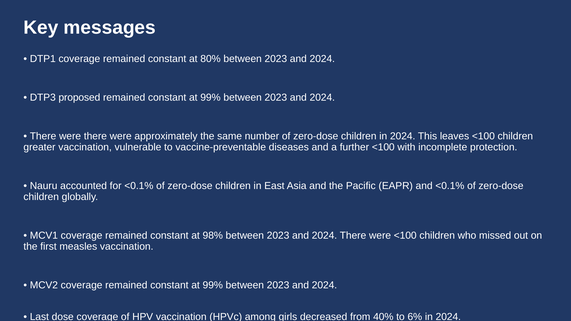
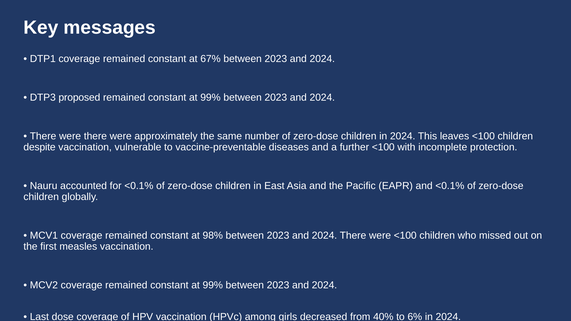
80%: 80% -> 67%
greater: greater -> despite
